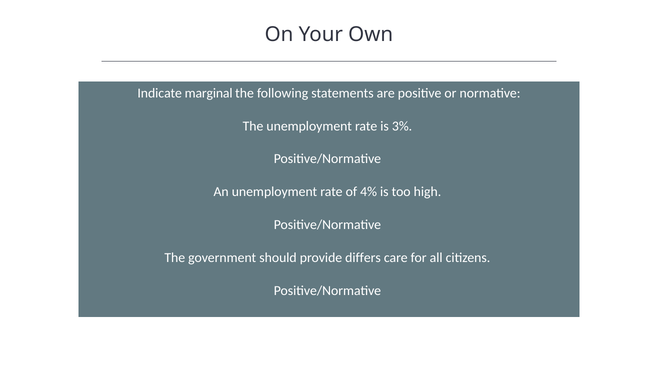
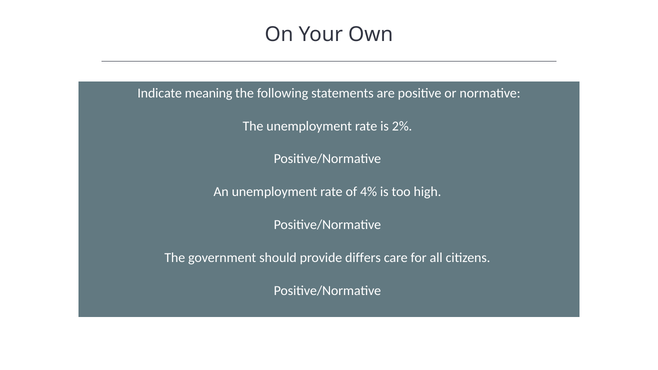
marginal: marginal -> meaning
3%: 3% -> 2%
